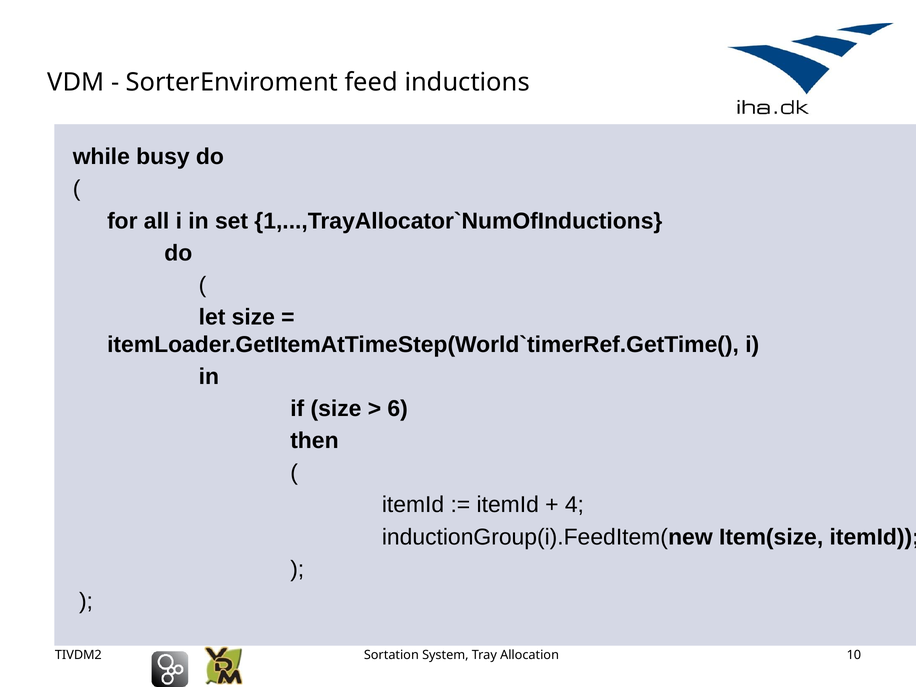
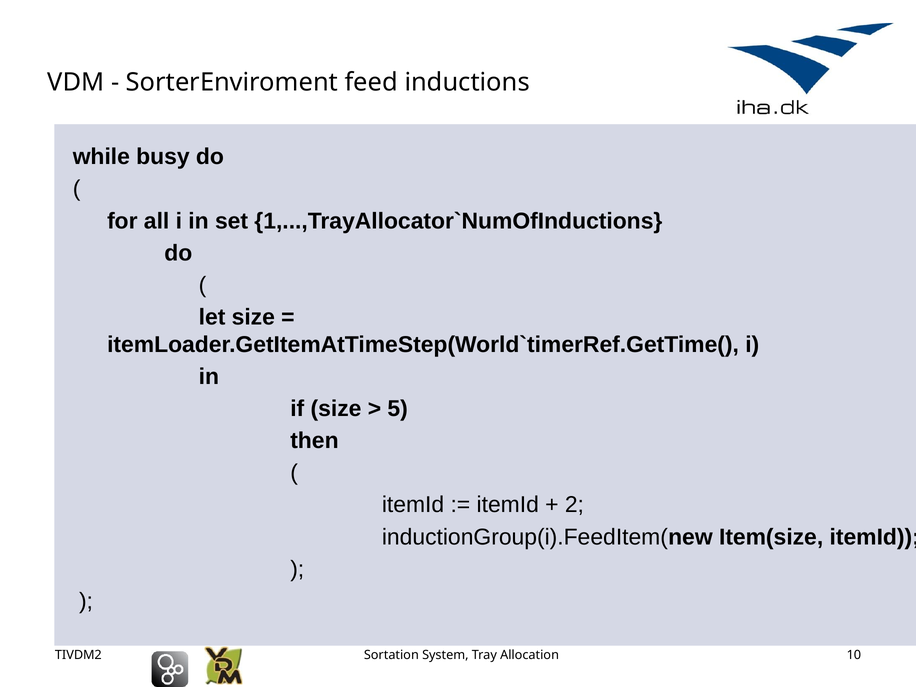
6: 6 -> 5
4: 4 -> 2
